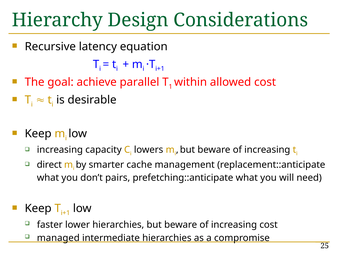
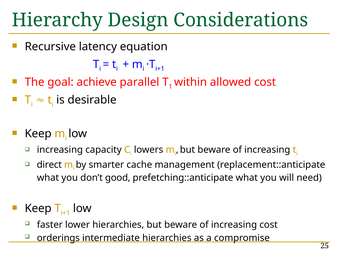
pairs: pairs -> good
managed: managed -> orderings
